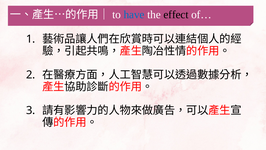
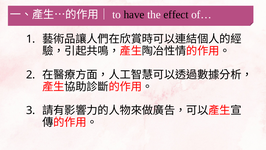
have colour: blue -> black
